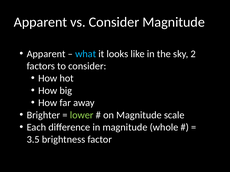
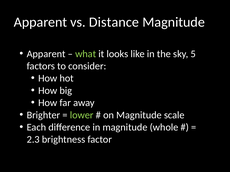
vs Consider: Consider -> Distance
what colour: light blue -> light green
2: 2 -> 5
3.5: 3.5 -> 2.3
